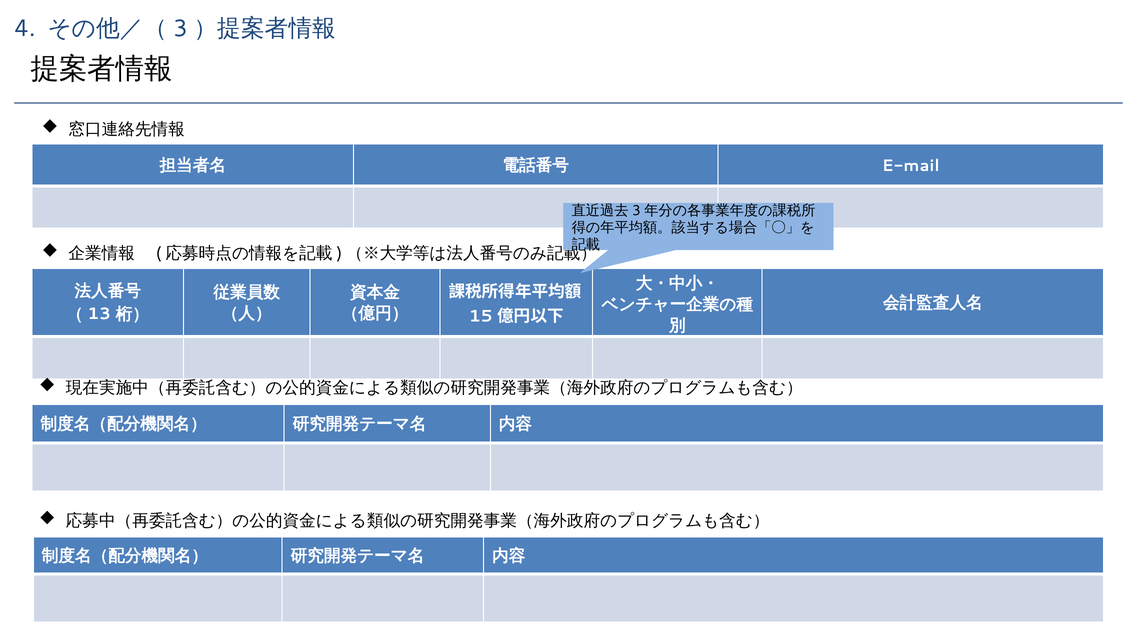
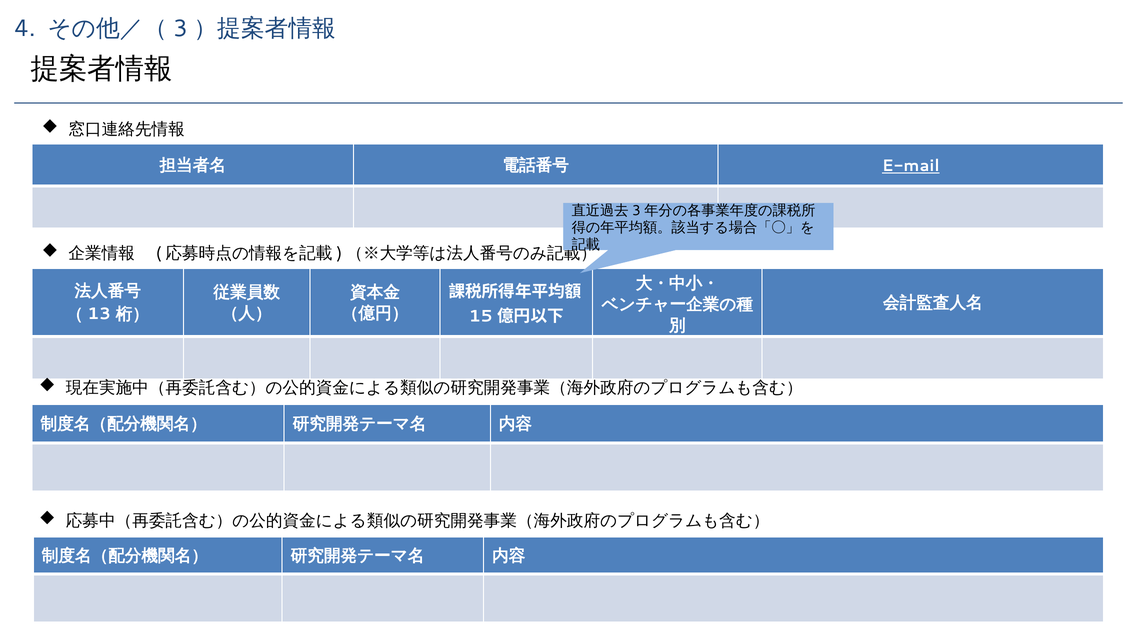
E-mail underline: none -> present
